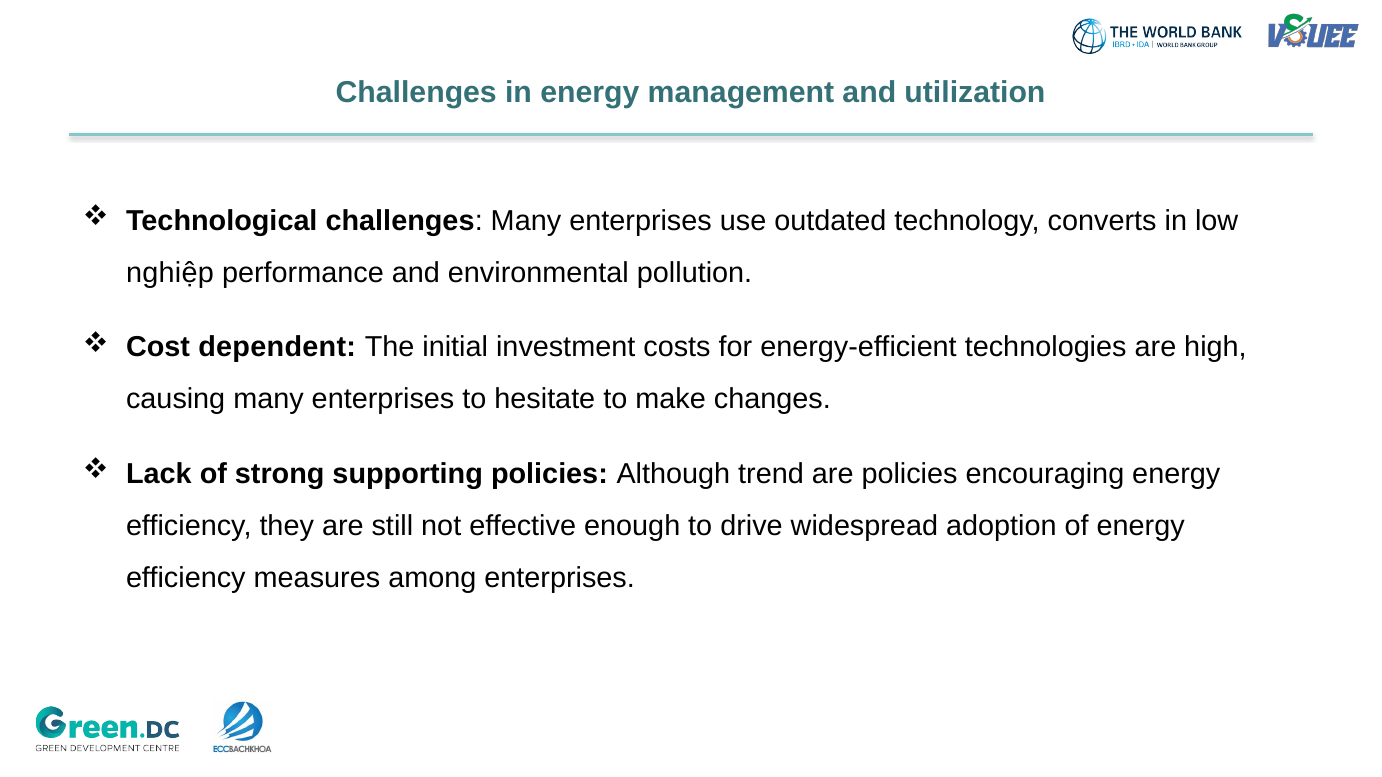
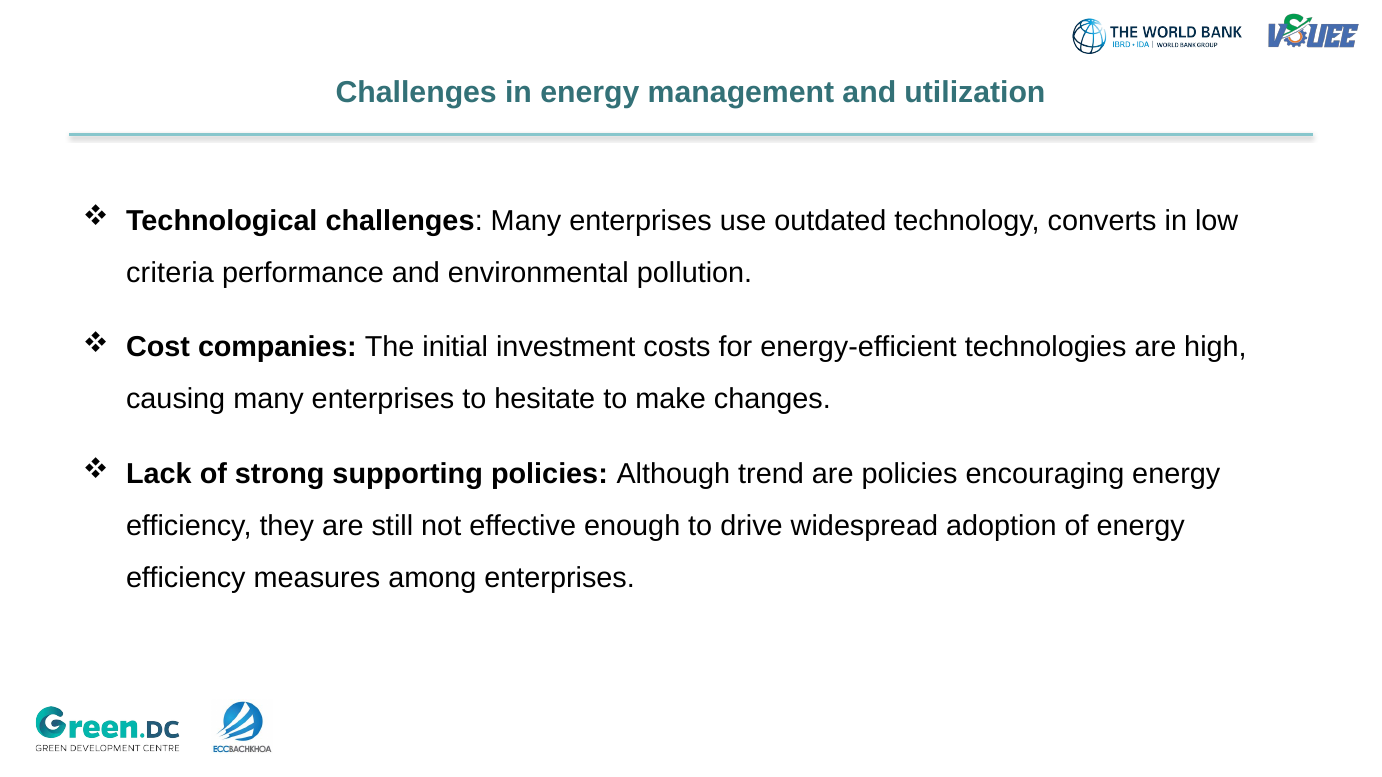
nghiệp: nghiệp -> criteria
dependent: dependent -> companies
